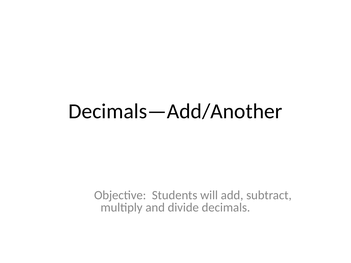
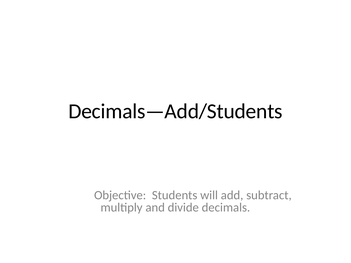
Decimals—Add/Another: Decimals—Add/Another -> Decimals—Add/Students
